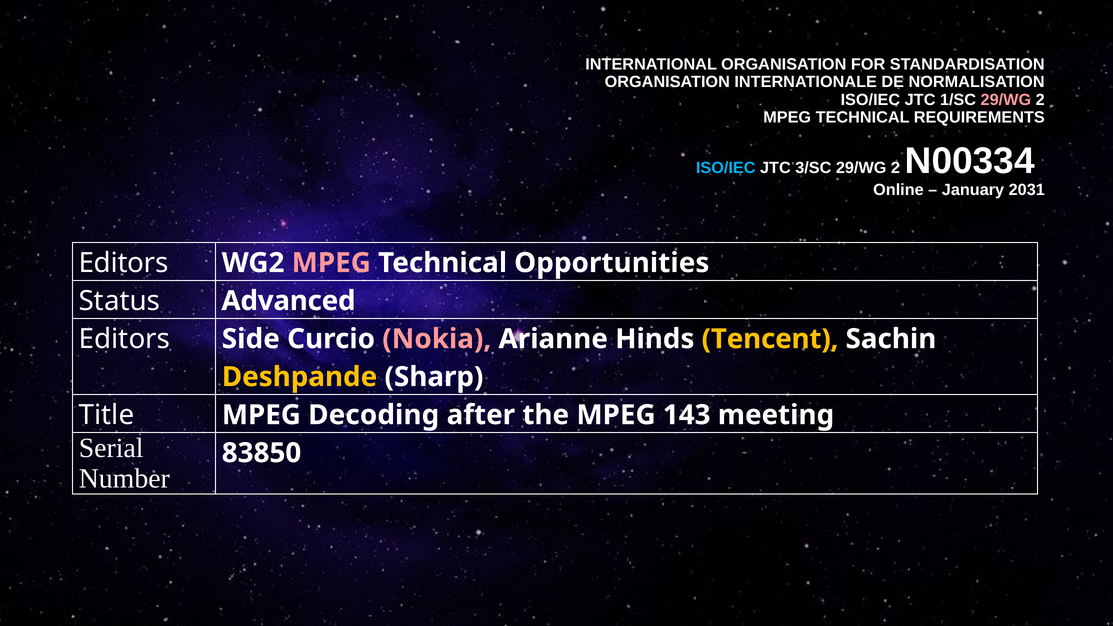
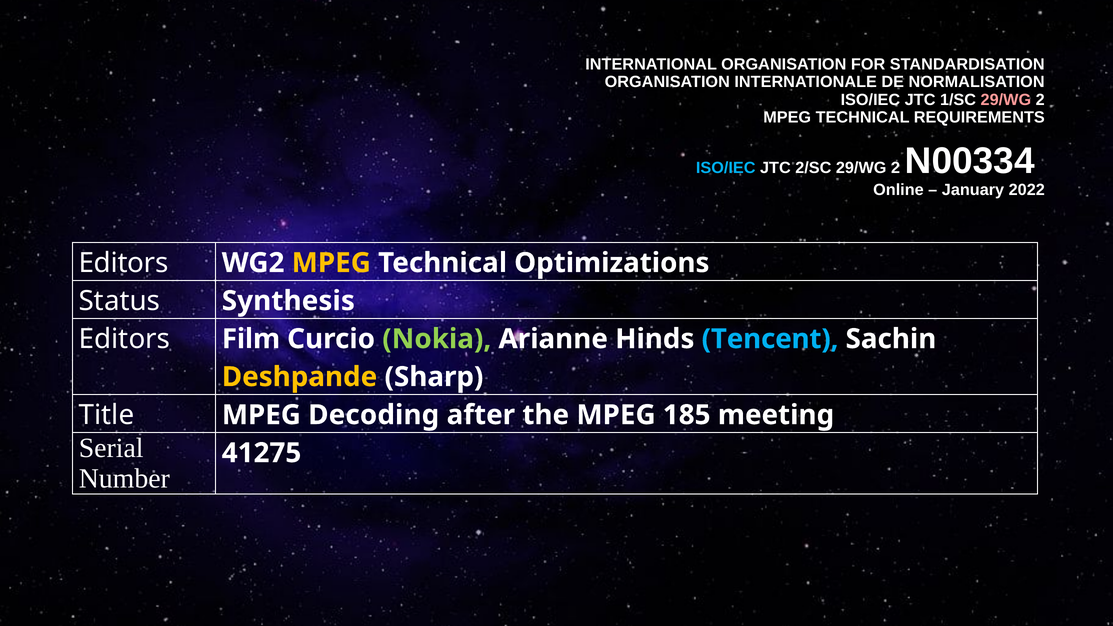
3/SC: 3/SC -> 2/SC
2031: 2031 -> 2022
MPEG at (331, 263) colour: pink -> yellow
Opportunities: Opportunities -> Optimizations
Advanced: Advanced -> Synthesis
Side: Side -> Film
Nokia colour: pink -> light green
Tencent colour: yellow -> light blue
143: 143 -> 185
83850: 83850 -> 41275
